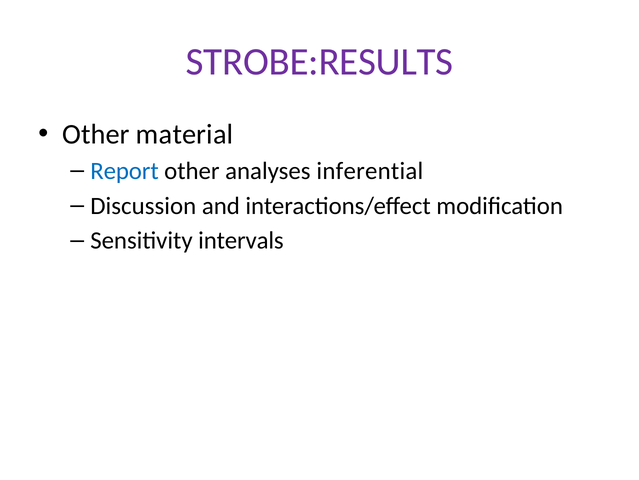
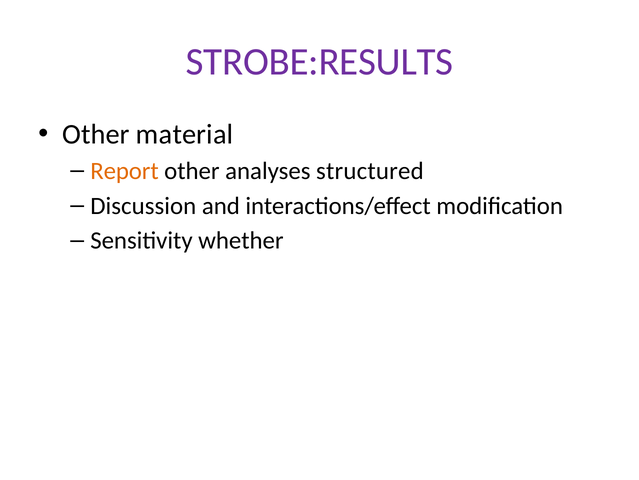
Report colour: blue -> orange
inferential: inferential -> structured
intervals: intervals -> whether
